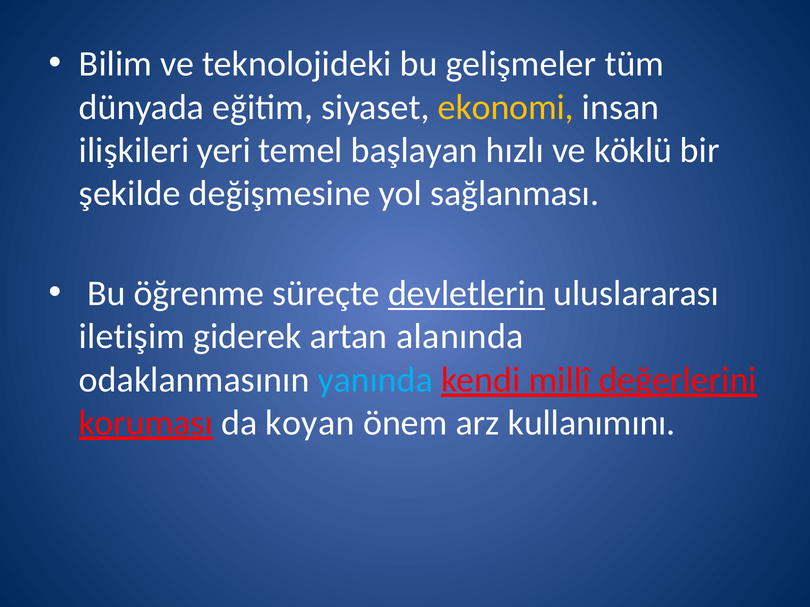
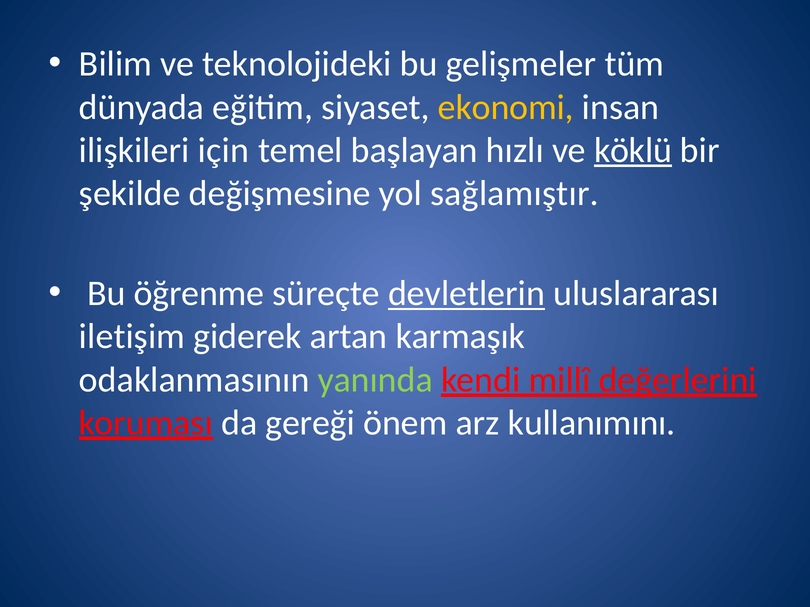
yeri: yeri -> için
köklü underline: none -> present
sağlanması: sağlanması -> sağlamıştır
alanında: alanında -> karmaşık
yanında colour: light blue -> light green
koyan: koyan -> gereği
